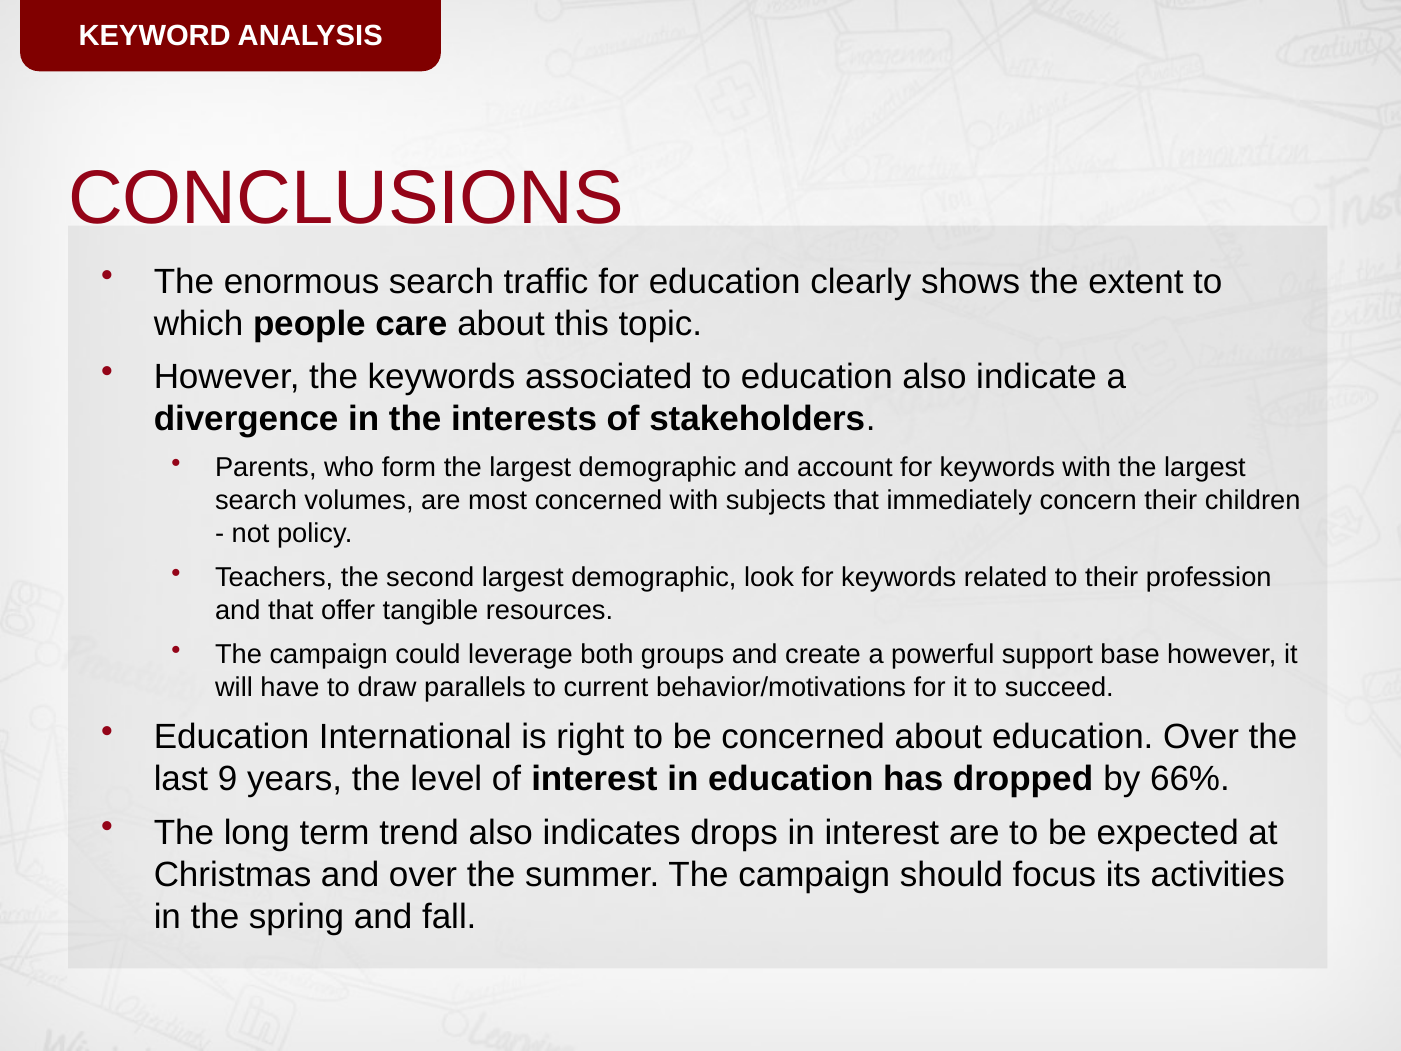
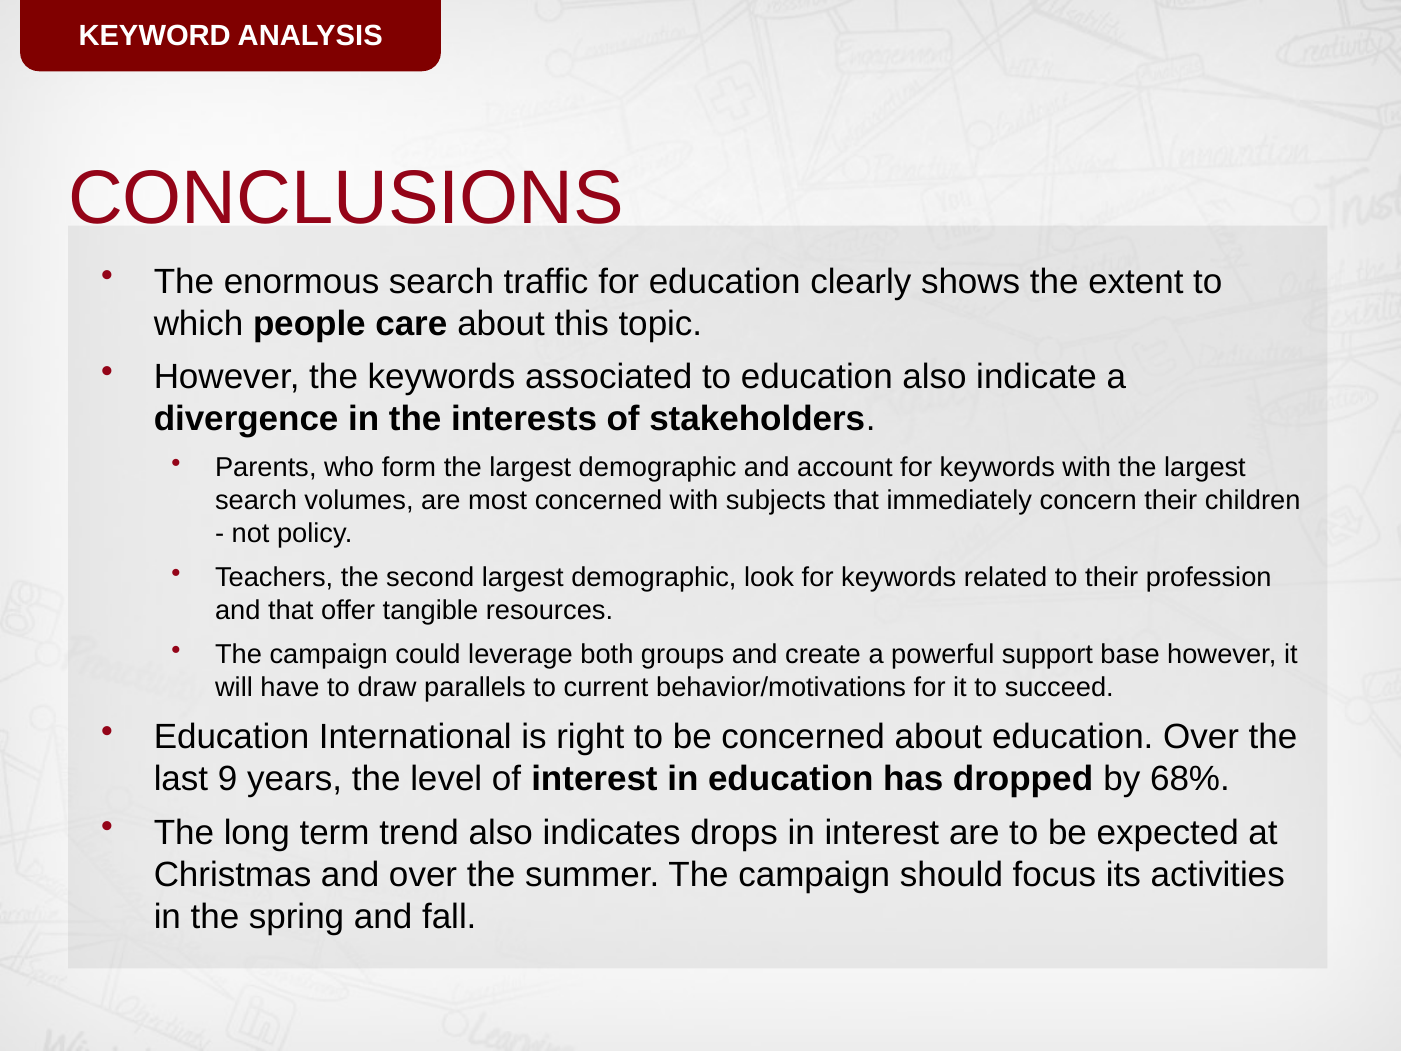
66%: 66% -> 68%
